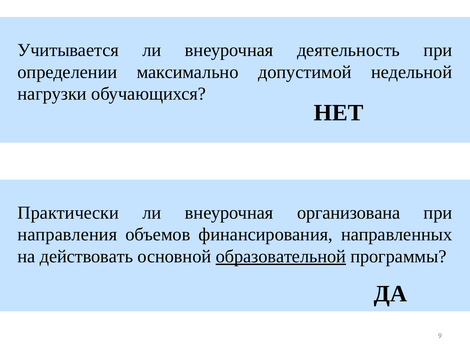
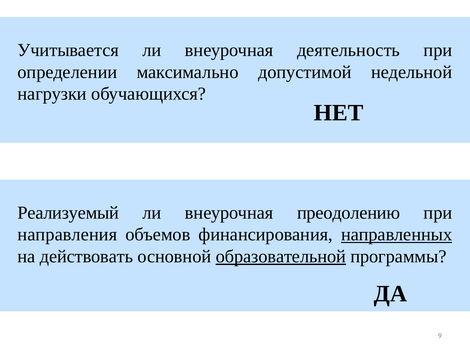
Практически: Практически -> Реализуемый
организована: организована -> преодолению
направленных underline: none -> present
